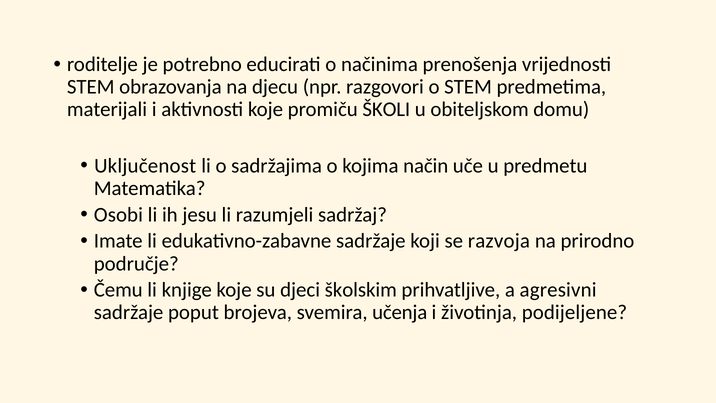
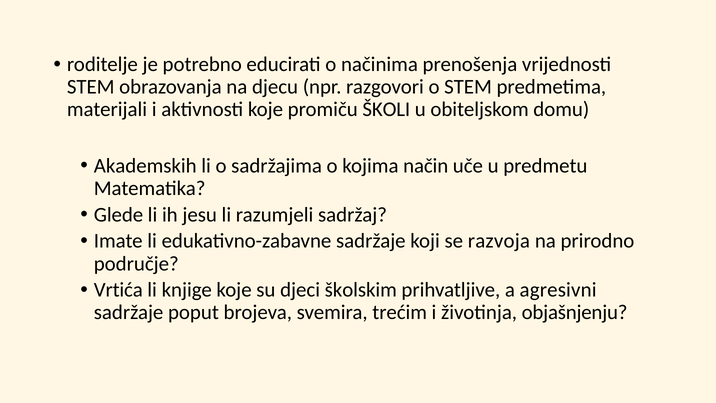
Uključenost: Uključenost -> Akademskih
Osobi: Osobi -> Glede
Čemu: Čemu -> Vrtića
učenja: učenja -> trećim
podijeljene: podijeljene -> objašnjenju
